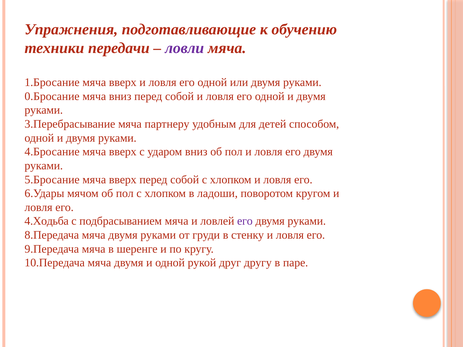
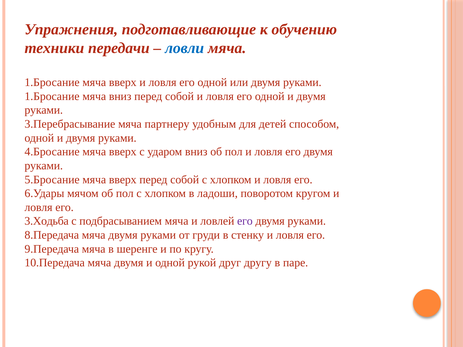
ловли colour: purple -> blue
0.Бросание at (52, 96): 0.Бросание -> 1.Бросание
4.Ходьба: 4.Ходьба -> 3.Ходьба
